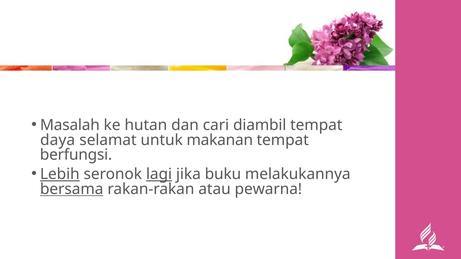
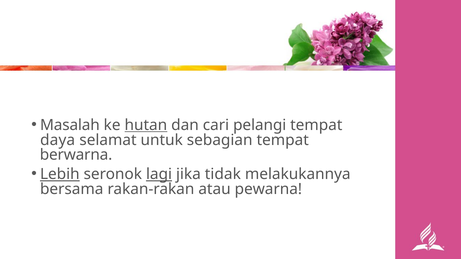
hutan underline: none -> present
diambil: diambil -> pelangi
makanan: makanan -> sebagian
berfungsi: berfungsi -> berwarna
buku: buku -> tidak
bersama underline: present -> none
